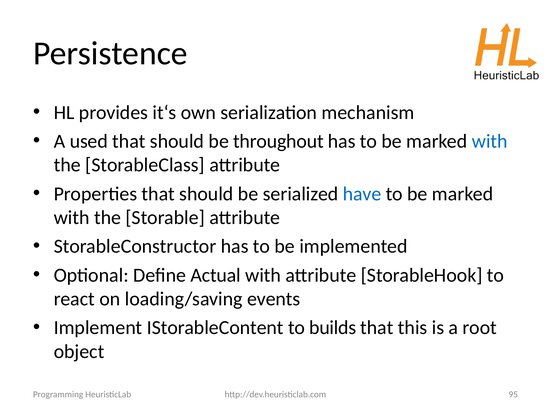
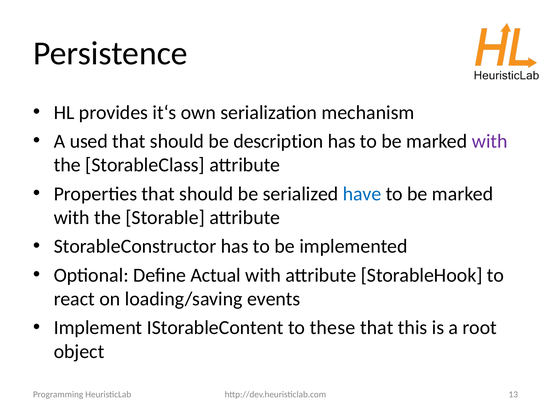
throughout: throughout -> description
with at (490, 141) colour: blue -> purple
builds: builds -> these
95: 95 -> 13
